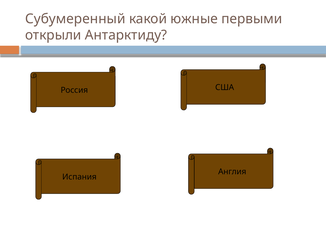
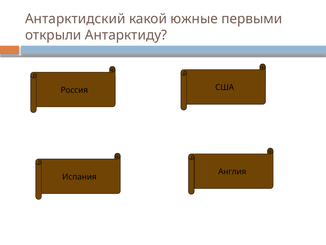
Субумеренный: Субумеренный -> Антарктидский
